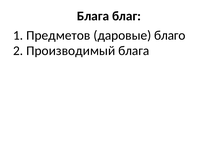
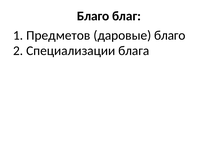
Блага at (93, 16): Блага -> Благо
Производимый: Производимый -> Специализации
